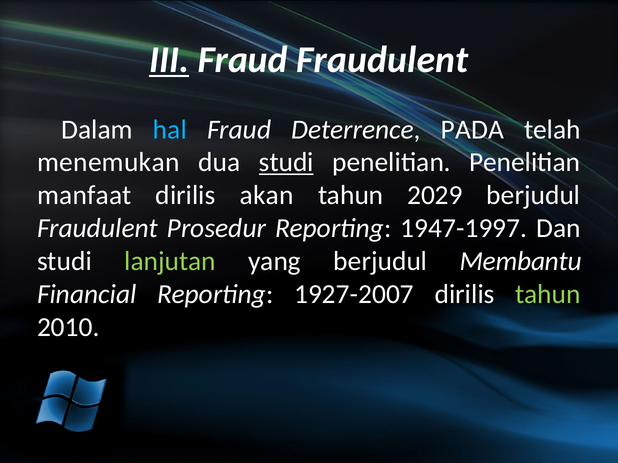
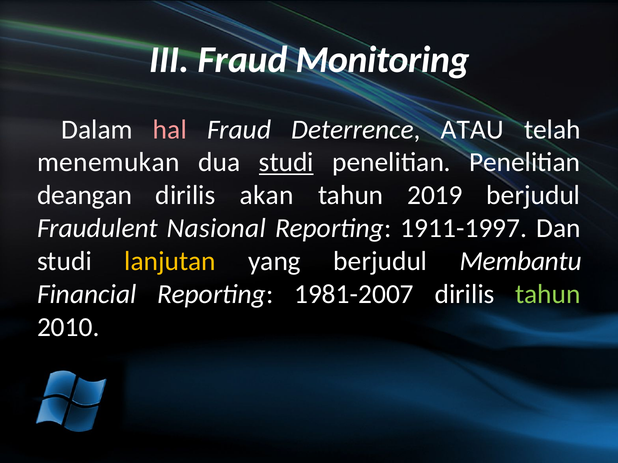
III underline: present -> none
Fraud Fraudulent: Fraudulent -> Monitoring
hal colour: light blue -> pink
PADA: PADA -> ATAU
manfaat: manfaat -> deangan
2029: 2029 -> 2019
Prosedur: Prosedur -> Nasional
1947-1997: 1947-1997 -> 1911-1997
lanjutan colour: light green -> yellow
1927-2007: 1927-2007 -> 1981-2007
